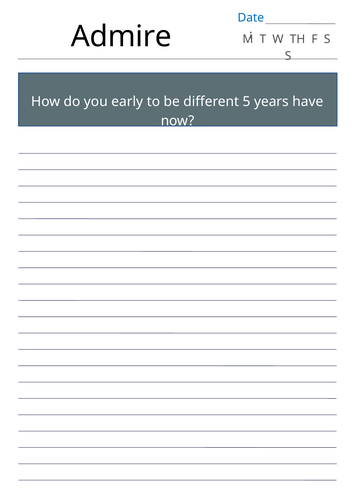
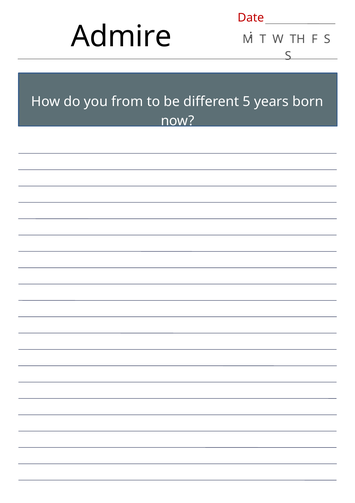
Date colour: blue -> red
early: early -> from
have: have -> born
